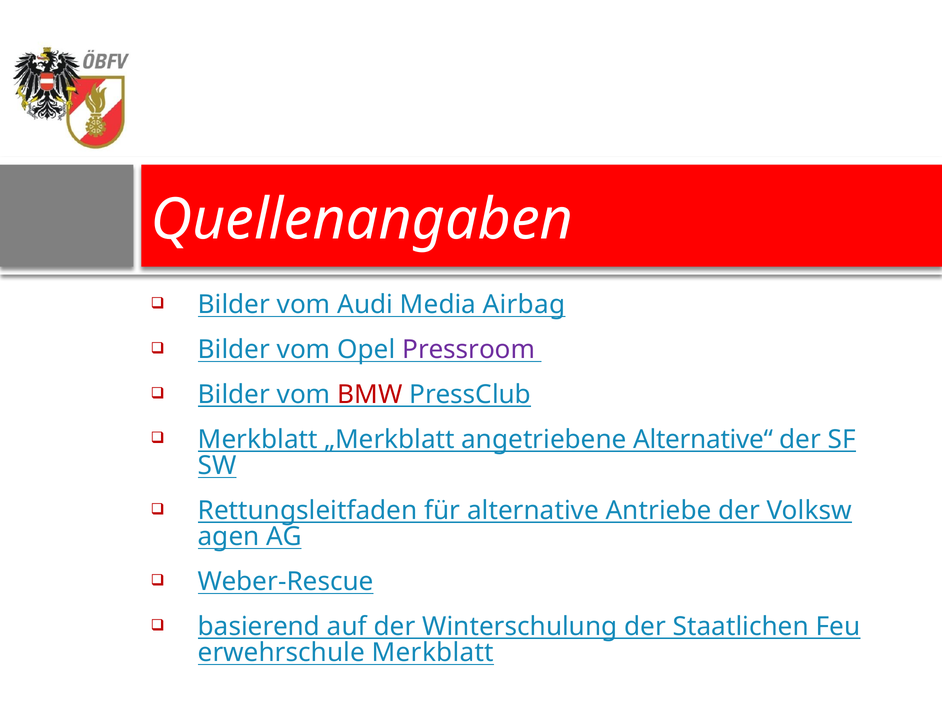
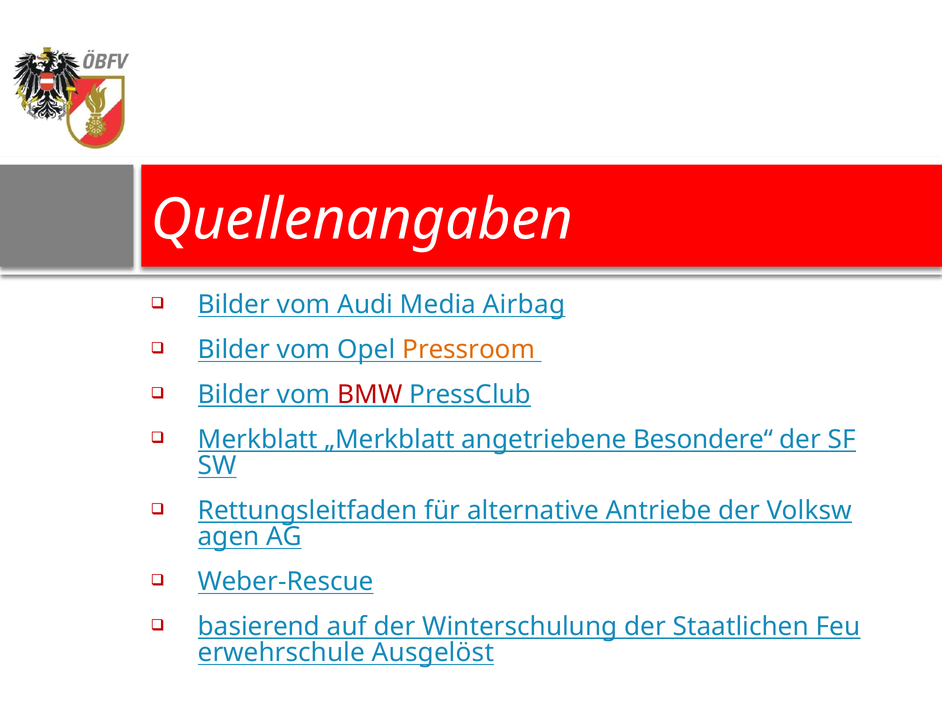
Pressroom colour: purple -> orange
Alternative“: Alternative“ -> Besondere“
Merkblatt at (433, 653): Merkblatt -> Ausgelöst
